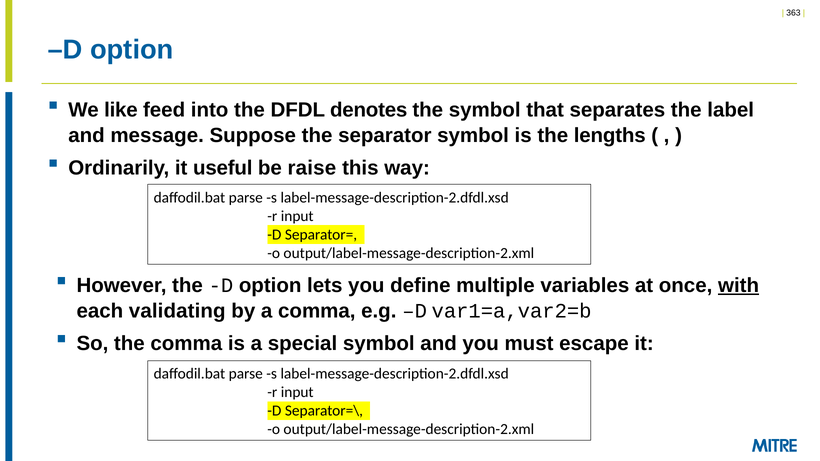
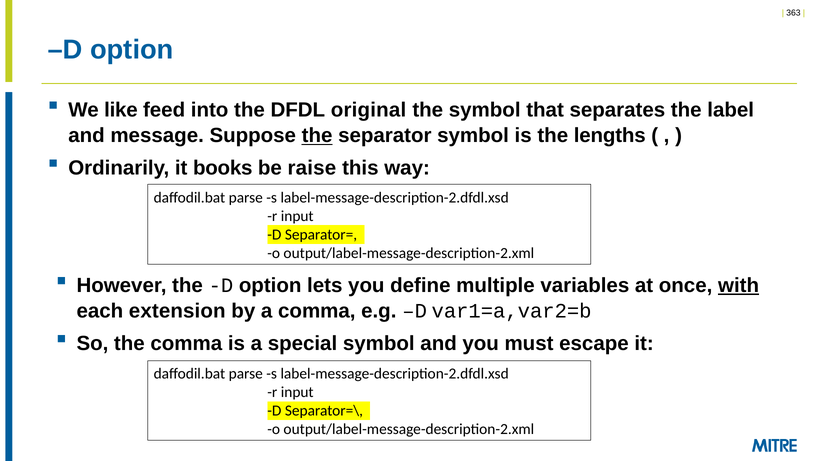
denotes: denotes -> original
the at (317, 136) underline: none -> present
useful: useful -> books
validating: validating -> extension
